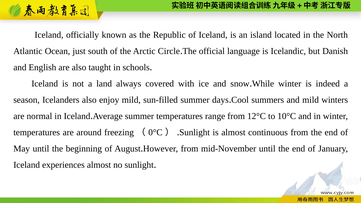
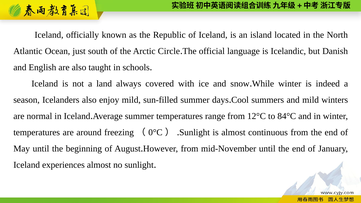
10°C: 10°C -> 84°C
